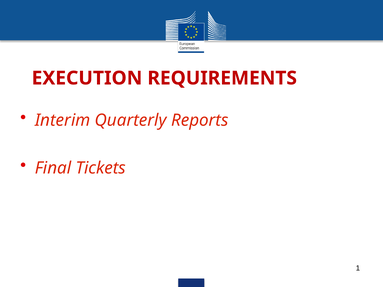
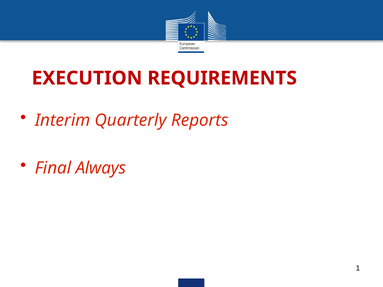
Tickets: Tickets -> Always
